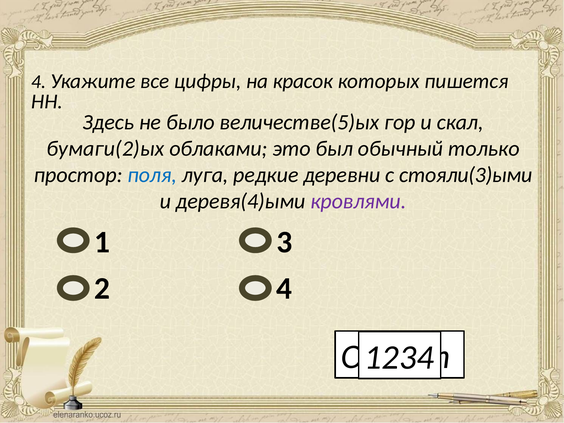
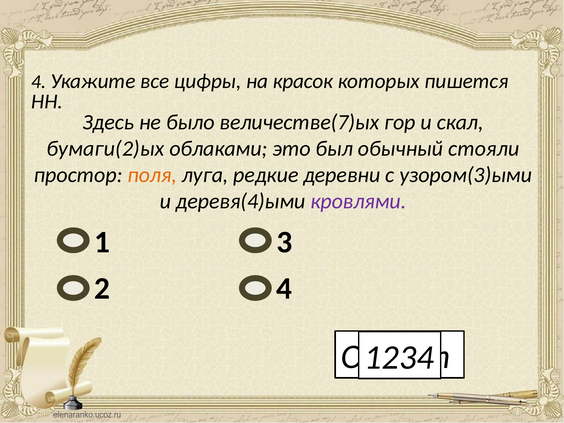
величестве(5)ых: величестве(5)ых -> величестве(7)ых
только: только -> стояли
поля colour: blue -> orange
стояли(3)ыми: стояли(3)ыми -> узором(3)ыми
